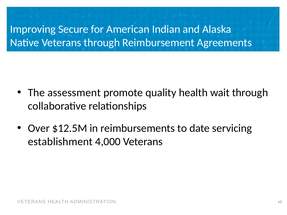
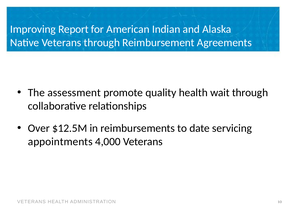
Secure: Secure -> Report
establishment: establishment -> appointments
